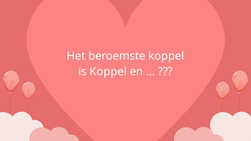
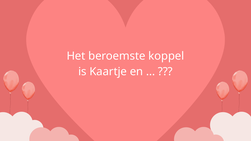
is Koppel: Koppel -> Kaartje
